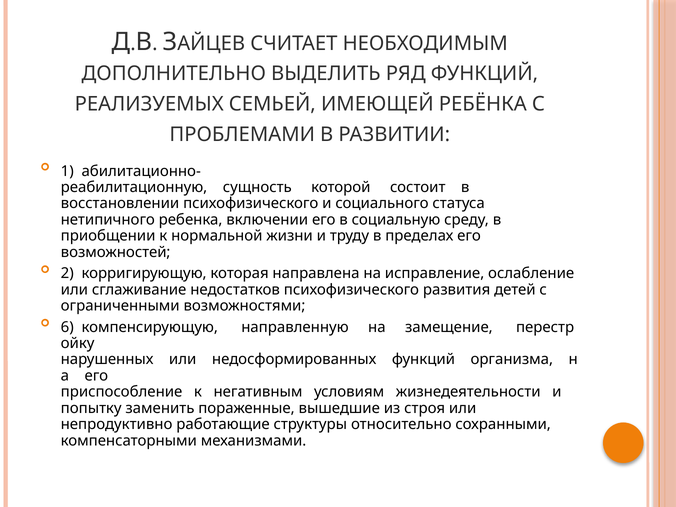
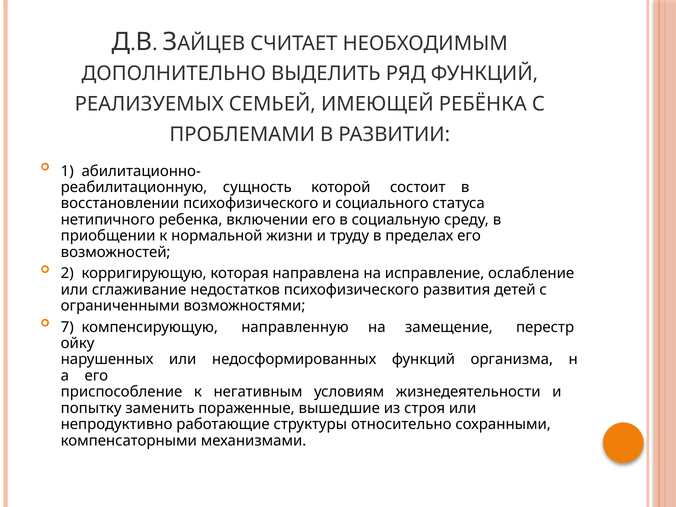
6: 6 -> 7
